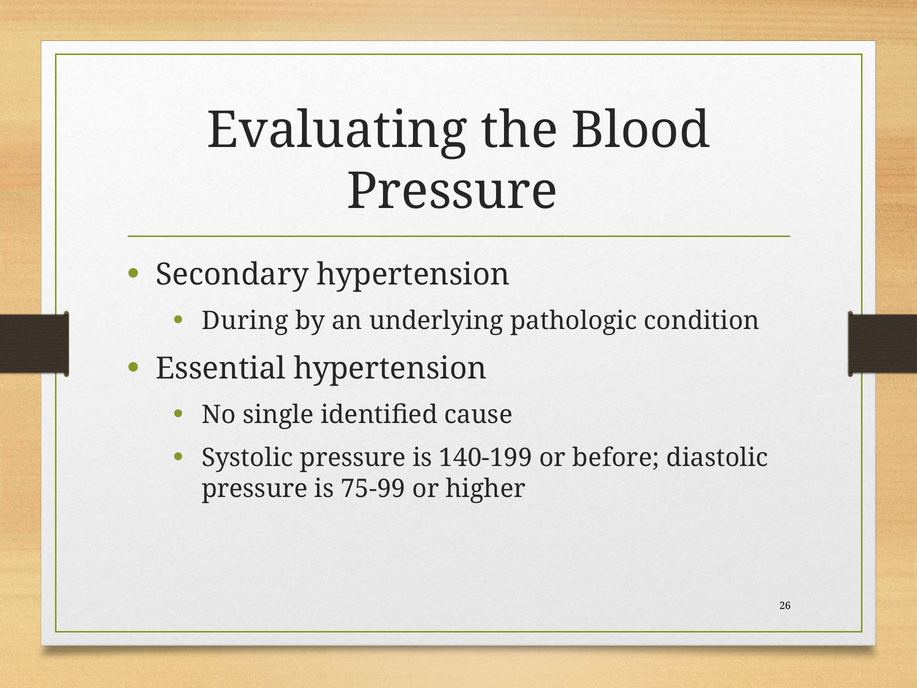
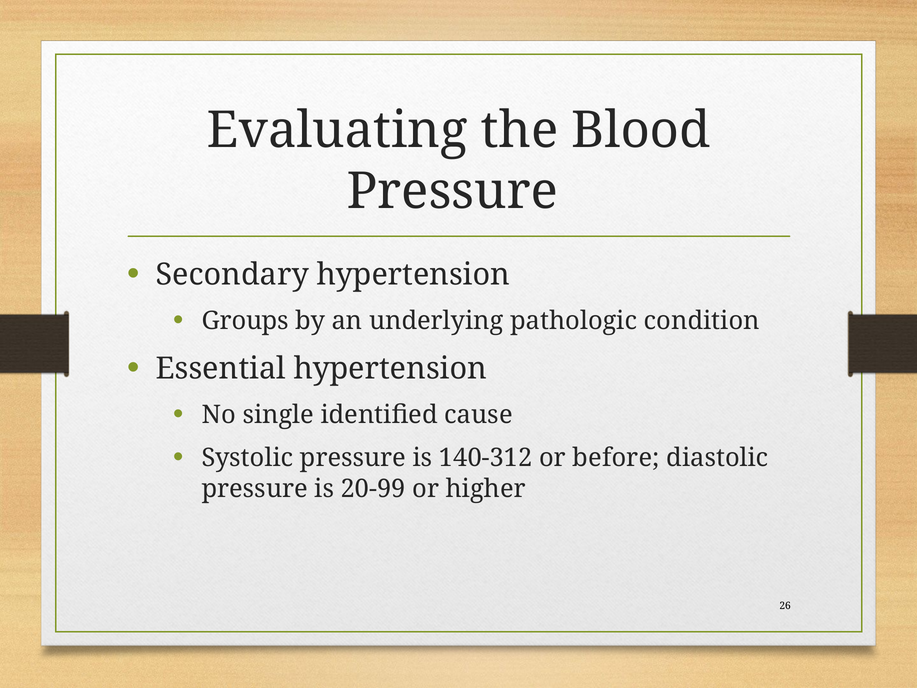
During: During -> Groups
140-199: 140-199 -> 140-312
75-99: 75-99 -> 20-99
